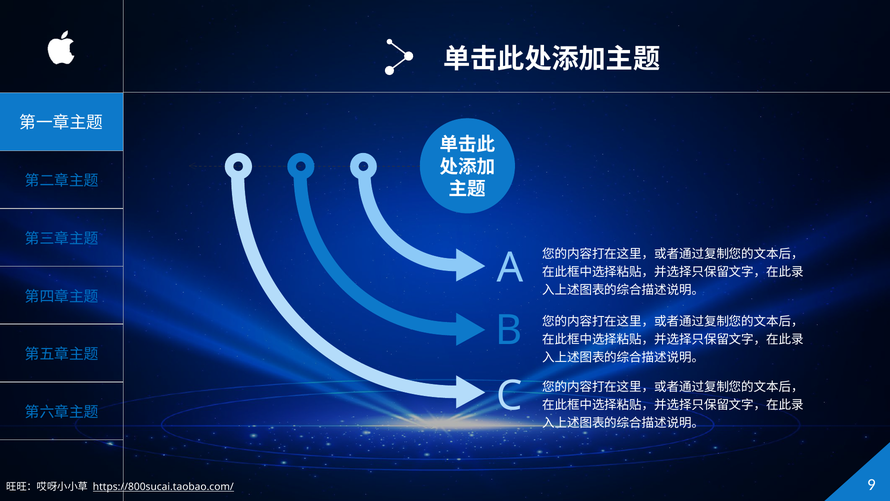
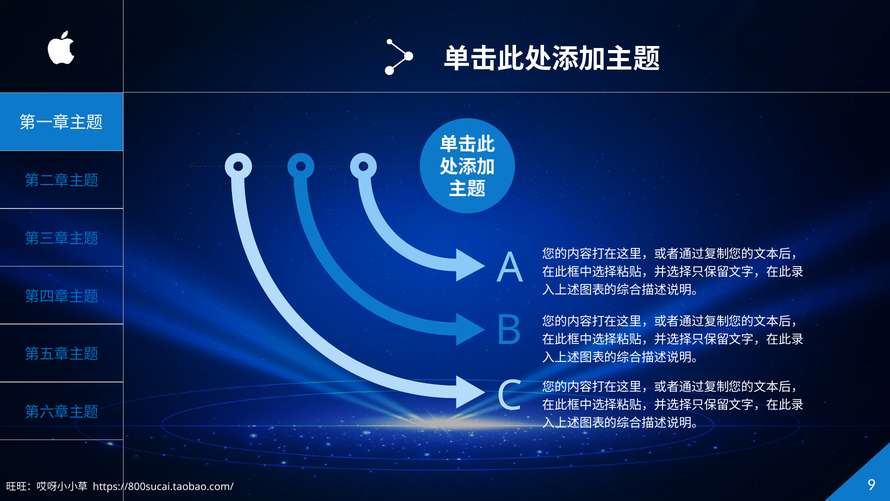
https://800sucai.taobao.com/ underline: present -> none
